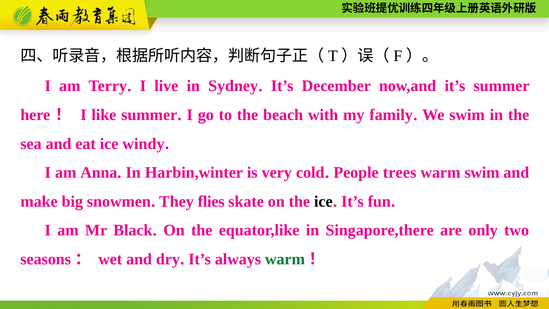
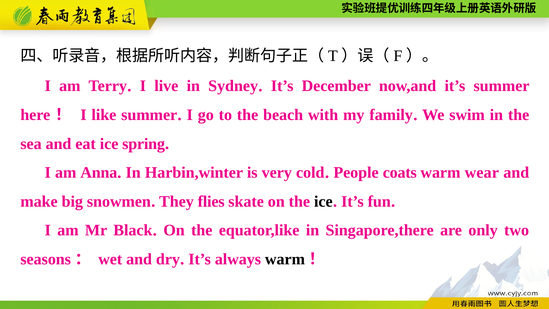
windy: windy -> spring
trees: trees -> coats
warm swim: swim -> wear
warm at (285, 259) colour: green -> black
